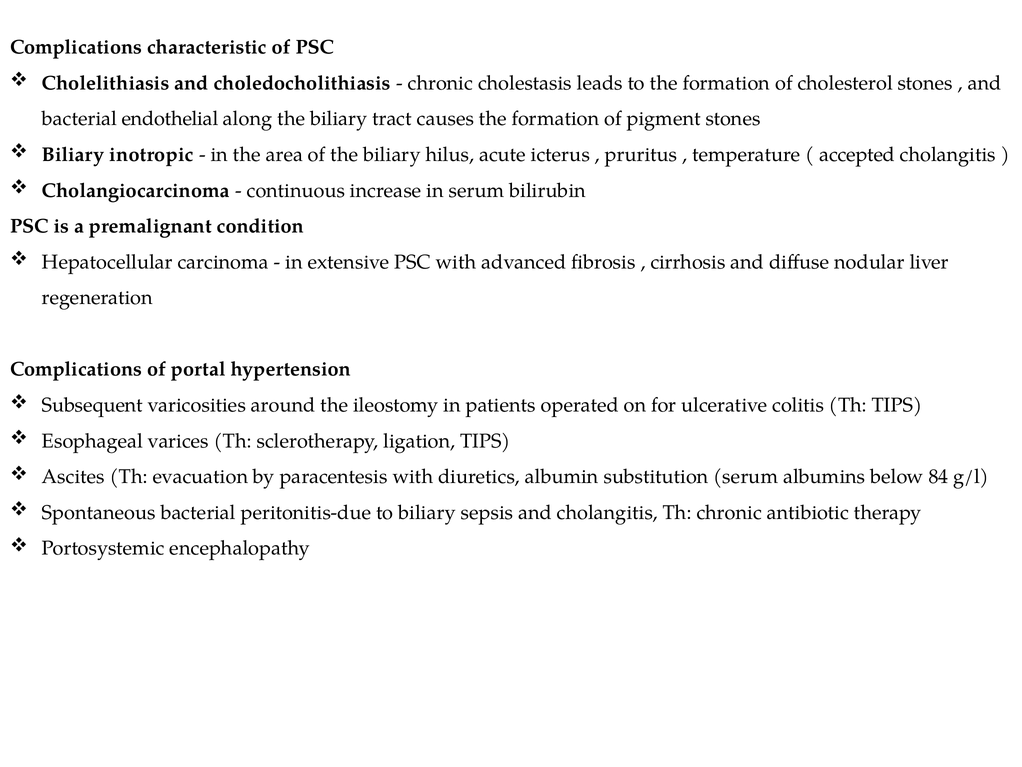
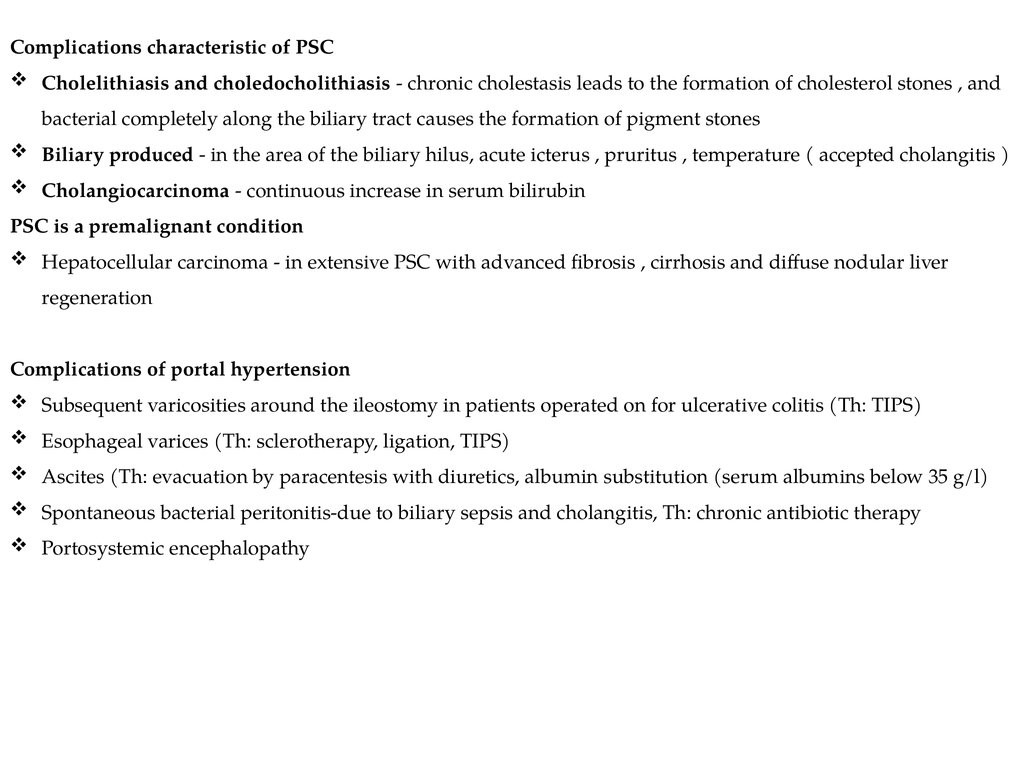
endothelial: endothelial -> completely
inotropic: inotropic -> produced
84: 84 -> 35
